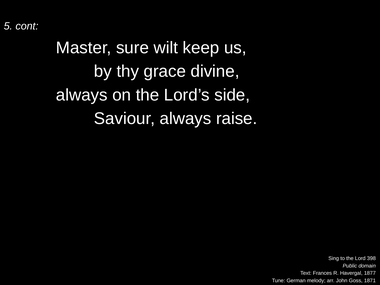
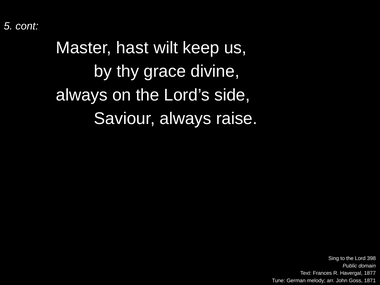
sure: sure -> hast
